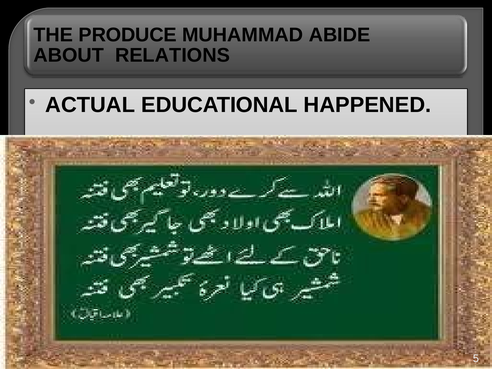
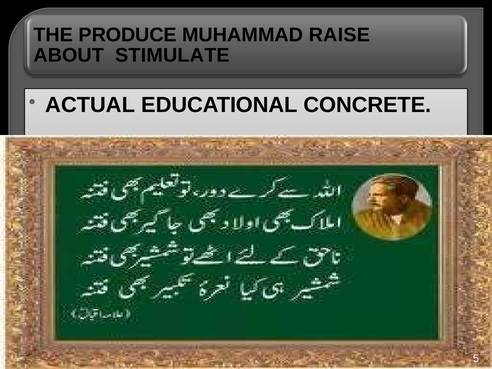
ABIDE: ABIDE -> RAISE
RELATIONS: RELATIONS -> STIMULATE
HAPPENED: HAPPENED -> CONCRETE
